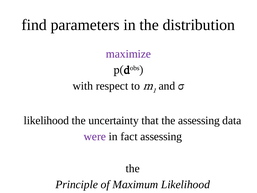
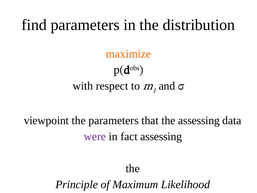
maximize colour: purple -> orange
likelihood at (46, 120): likelihood -> viewpoint
the uncertainty: uncertainty -> parameters
